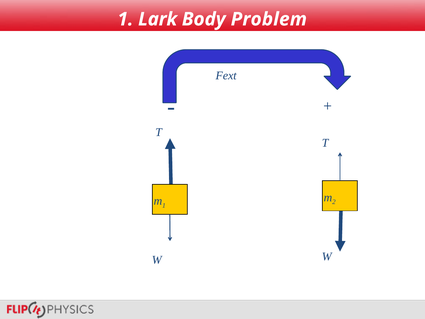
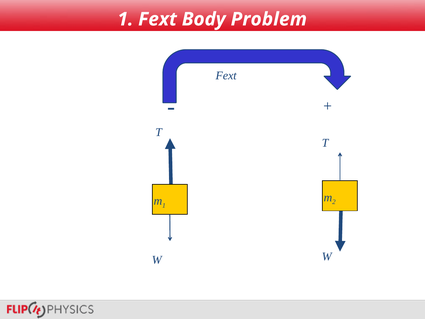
1 Lark: Lark -> Fext
